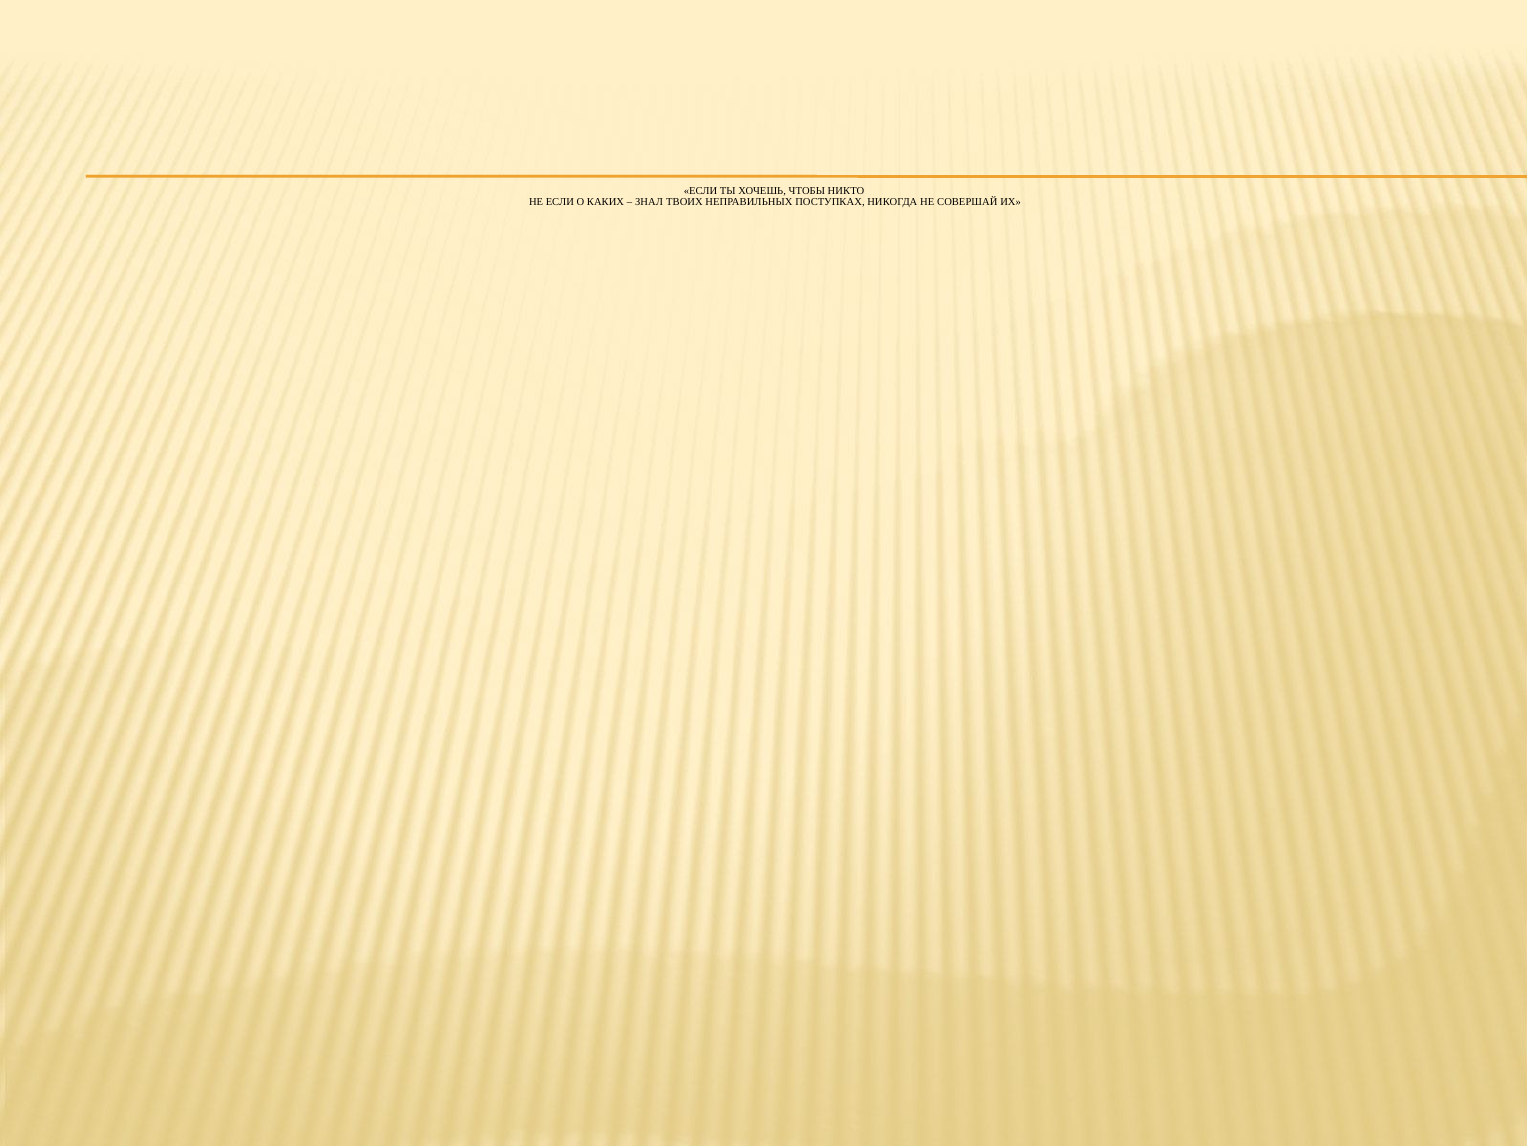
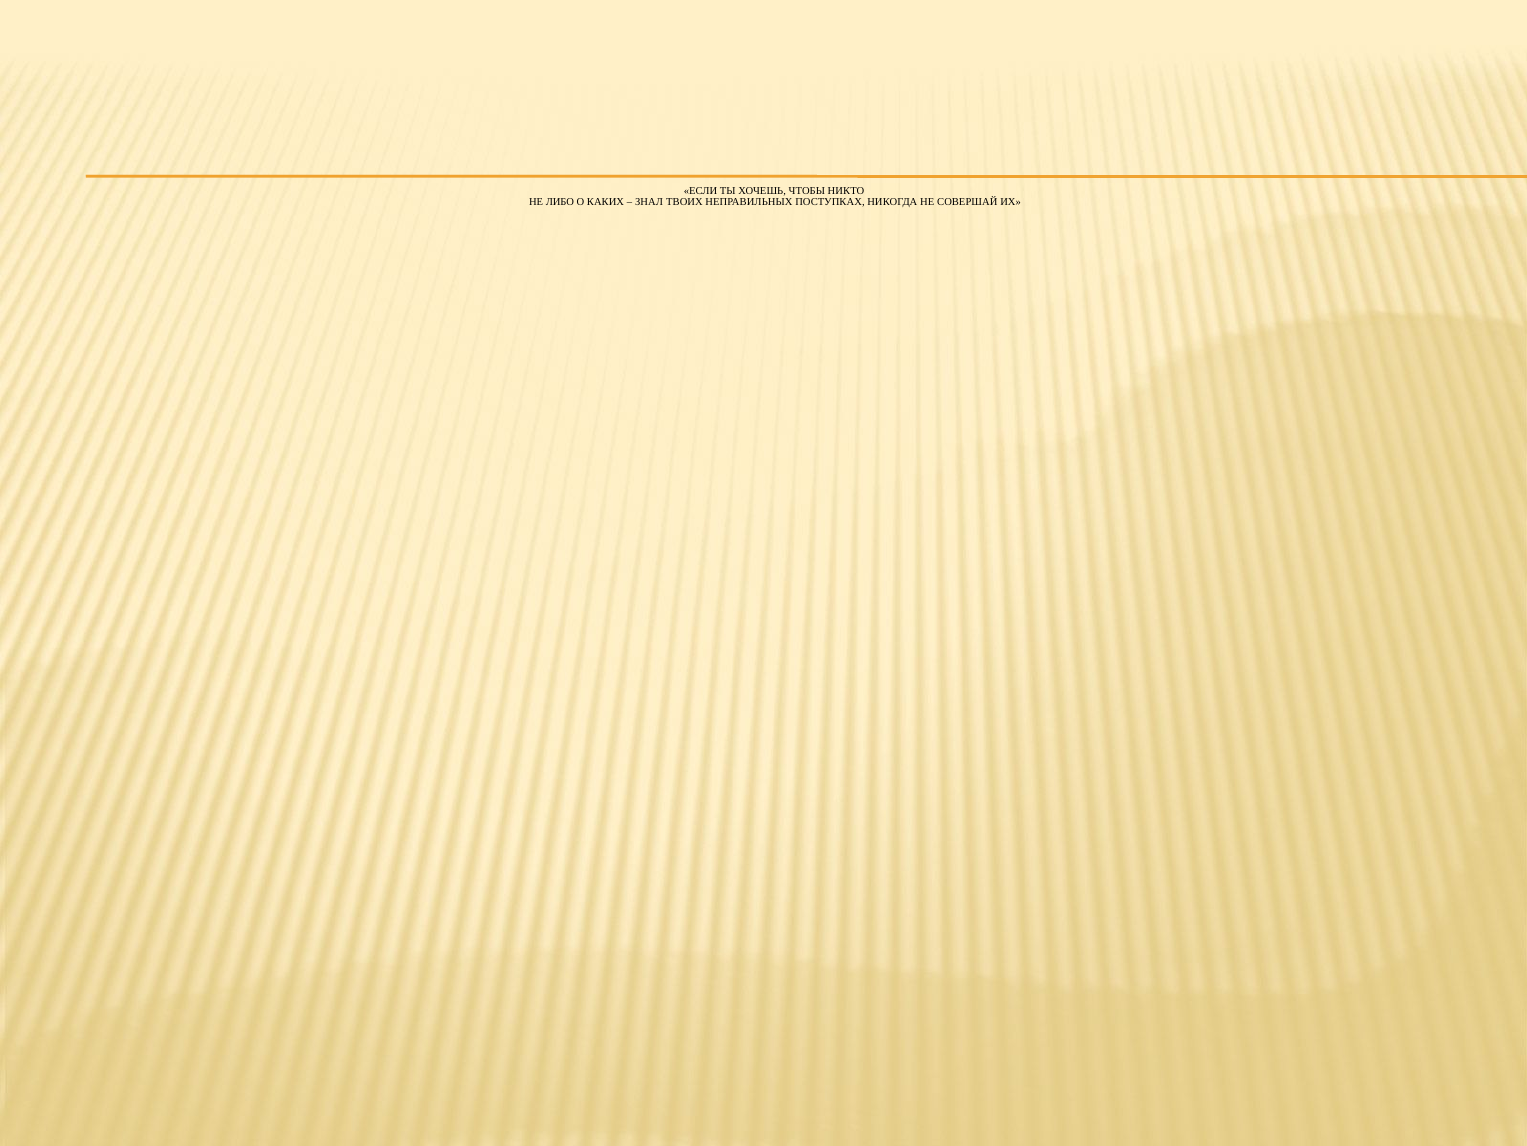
НЕ ЕСЛИ: ЕСЛИ -> ЛИБО
